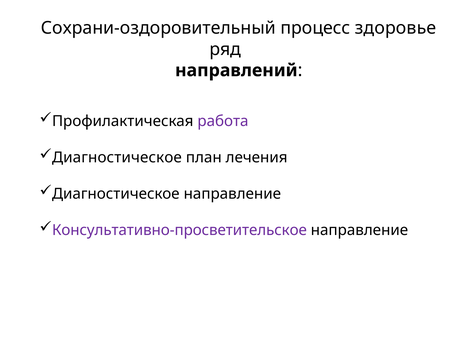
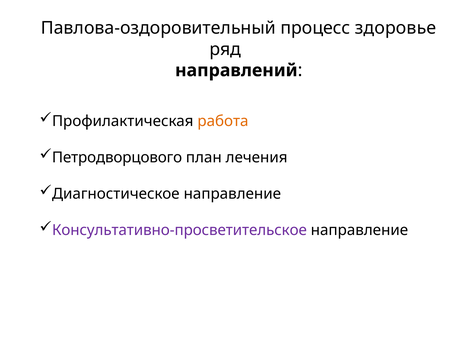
Сохрани-оздоровительный: Сохрани-оздоровительный -> Павлова-оздоровительный
работа colour: purple -> orange
Диагностическое at (117, 158): Диагностическое -> Петродворцового
